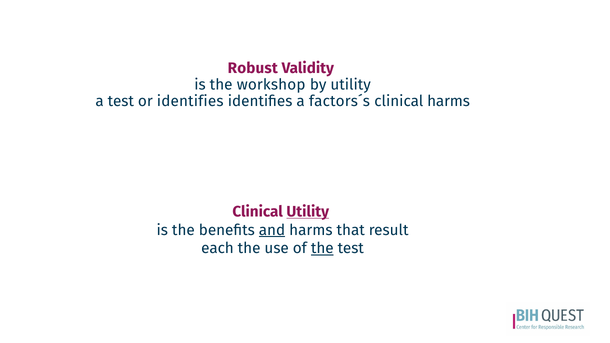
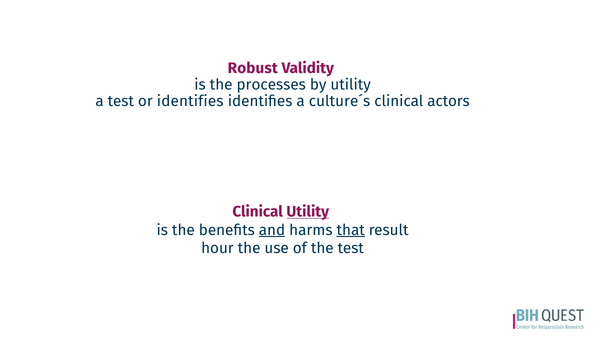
workshop: workshop -> processes
factors´s: factors´s -> culture´s
clinical harms: harms -> actors
that underline: none -> present
each: each -> hour
the at (322, 248) underline: present -> none
